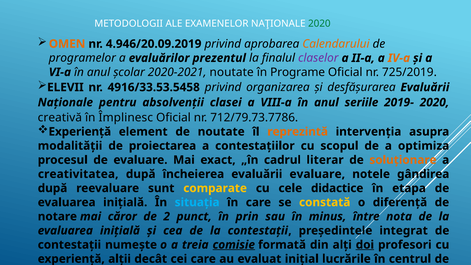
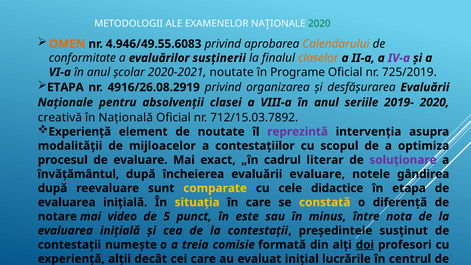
4.946/20.09.2019: 4.946/20.09.2019 -> 4.946/49.55.6083
programelor: programelor -> conformitate
prezentul: prezentul -> susținerii
claselor colour: purple -> orange
IV-a colour: orange -> purple
ELEVII at (65, 87): ELEVII -> ETAPA
4916/33.53.5458: 4916/33.53.5458 -> 4916/26.08.2919
Împlinesc: Împlinesc -> Naţională
712/79.73.7786: 712/79.73.7786 -> 712/15.03.7892
reprezintă colour: orange -> purple
proiectarea: proiectarea -> mijloacelor
soluționare colour: orange -> purple
creativitatea: creativitatea -> învățământul
situația colour: light blue -> yellow
căror: căror -> video
2: 2 -> 5
prin: prin -> este
integrat: integrat -> susținut
comisie underline: present -> none
